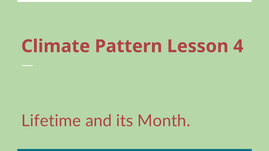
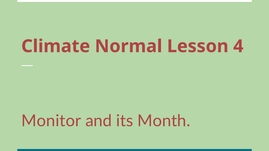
Pattern: Pattern -> Normal
Lifetime: Lifetime -> Monitor
